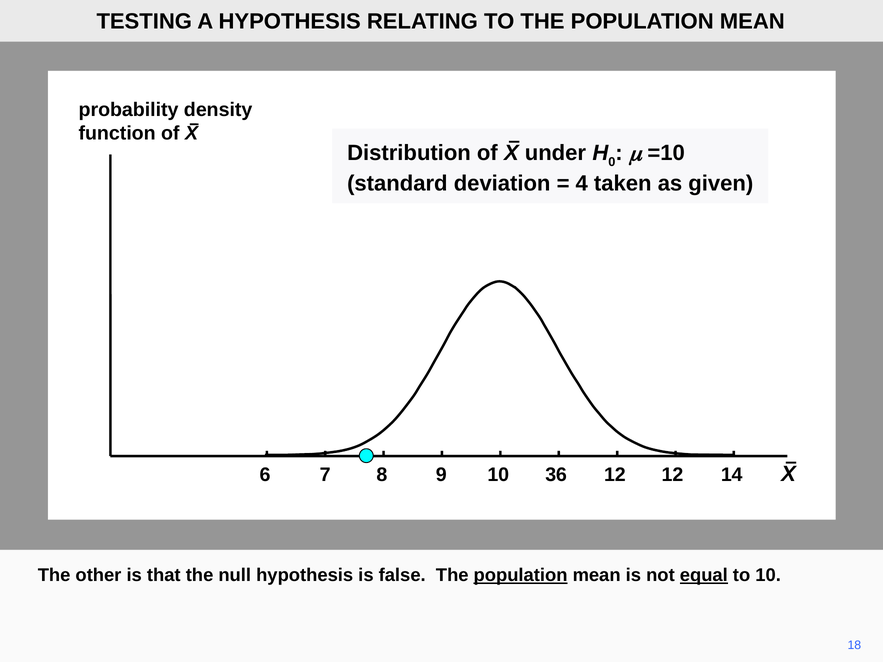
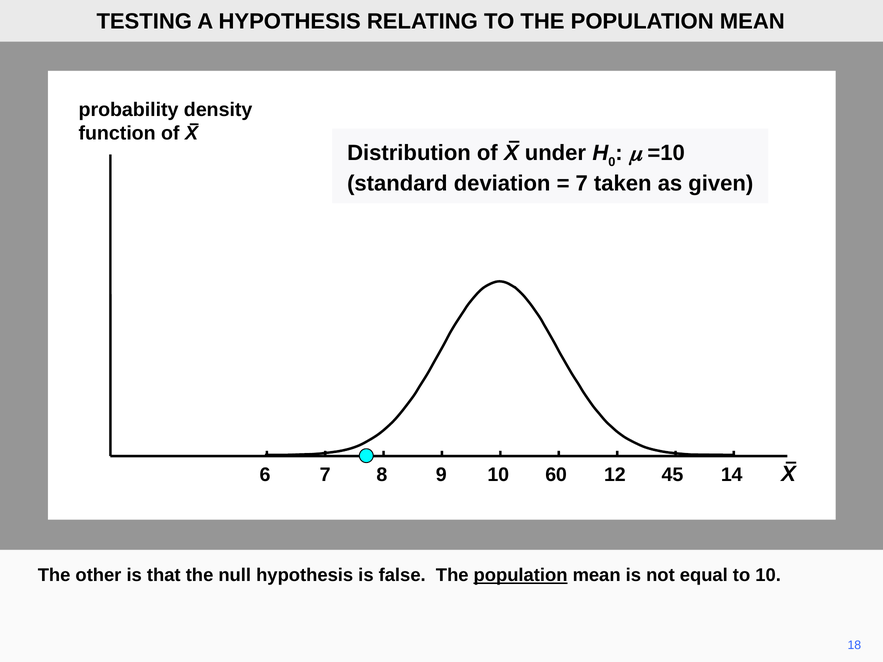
4 at (582, 183): 4 -> 7
36: 36 -> 60
12 12: 12 -> 45
equal underline: present -> none
